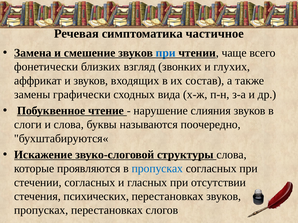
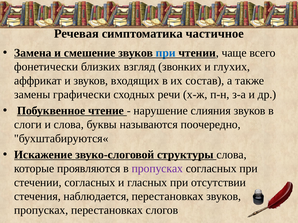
вида: вида -> речи
пропусках at (157, 169) colour: blue -> purple
психических: психических -> наблюдается
